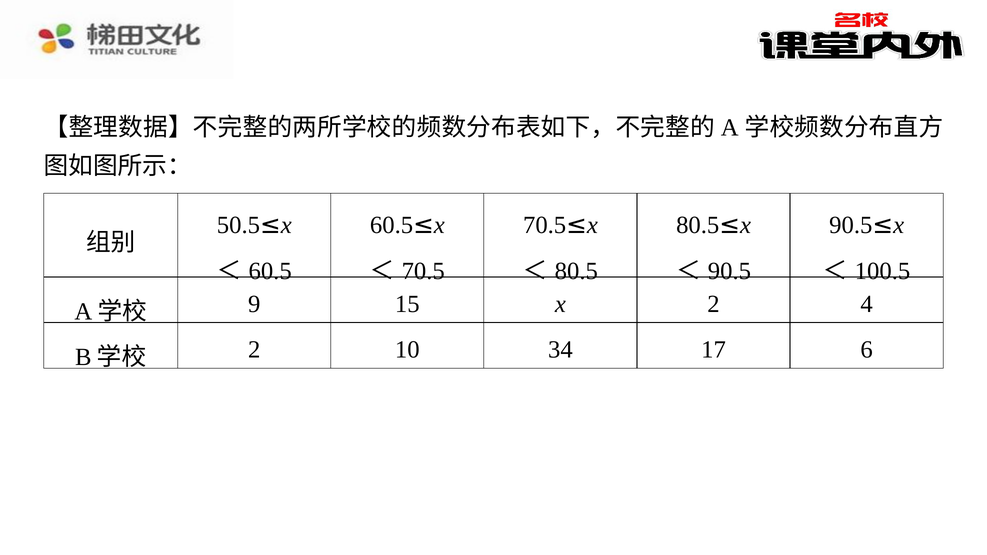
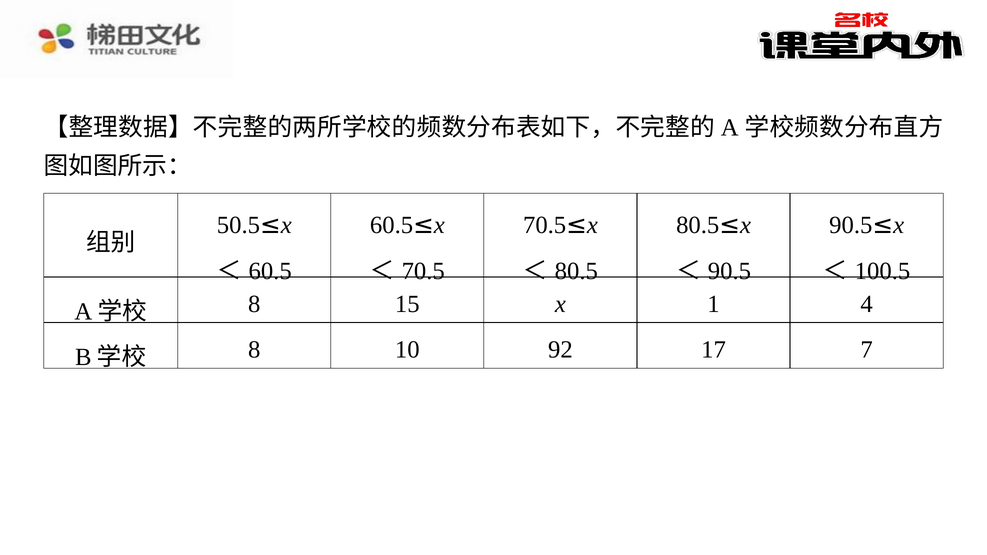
9 at (254, 304): 9 -> 8
x 2: 2 -> 1
2 at (254, 350): 2 -> 8
34: 34 -> 92
6: 6 -> 7
